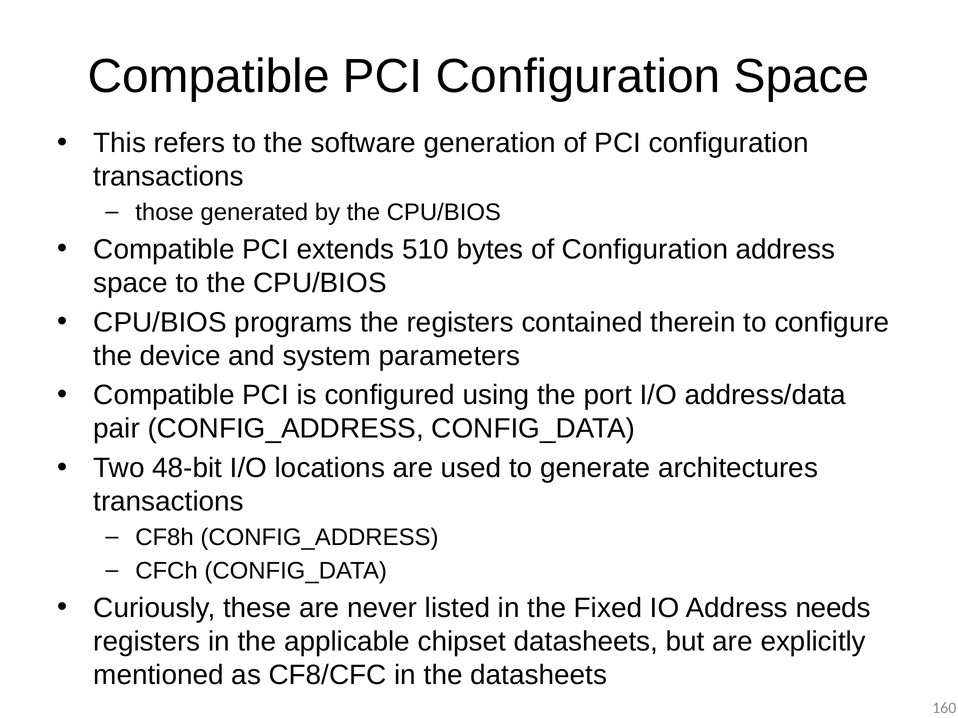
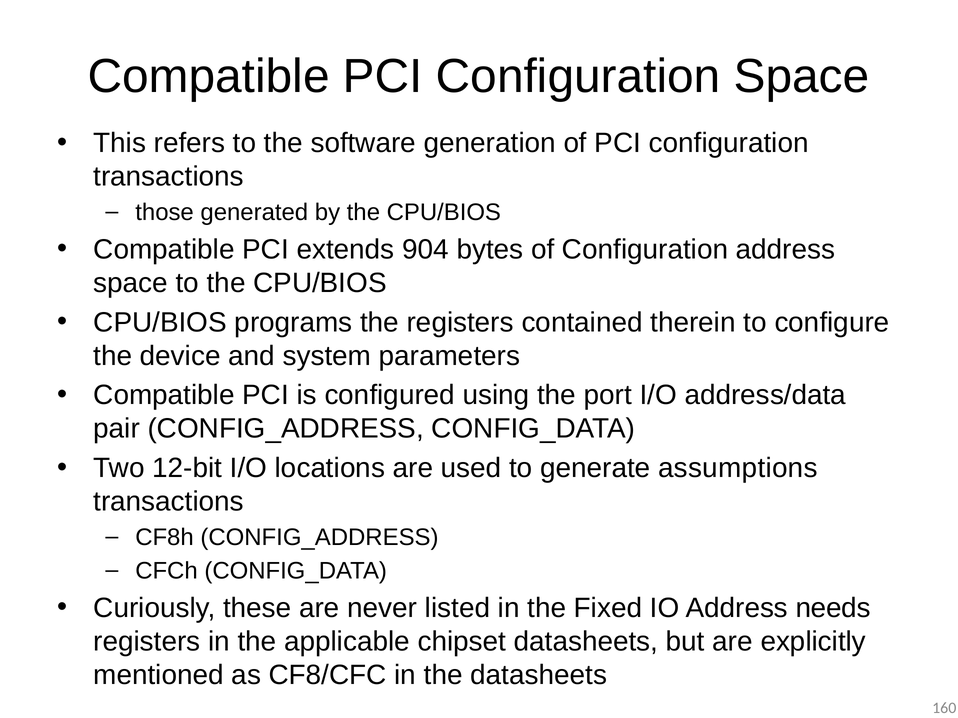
510: 510 -> 904
48-bit: 48-bit -> 12-bit
architectures: architectures -> assumptions
